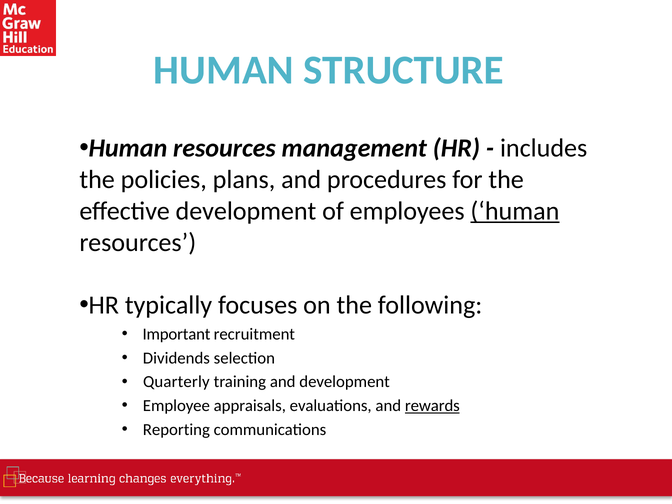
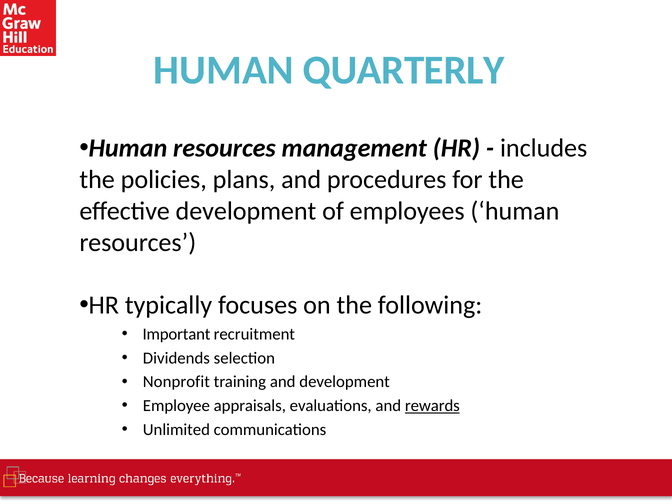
STRUCTURE: STRUCTURE -> QUARTERLY
human at (515, 211) underline: present -> none
Quarterly: Quarterly -> Nonprofit
Reporting: Reporting -> Unlimited
